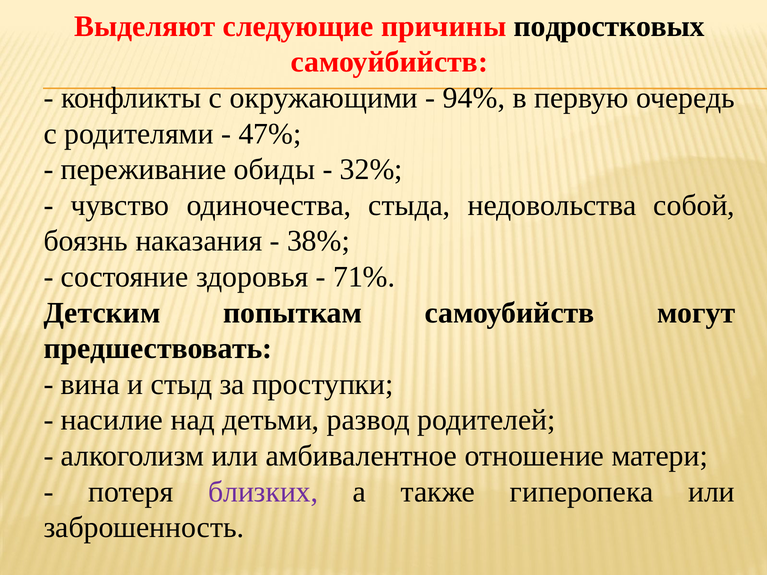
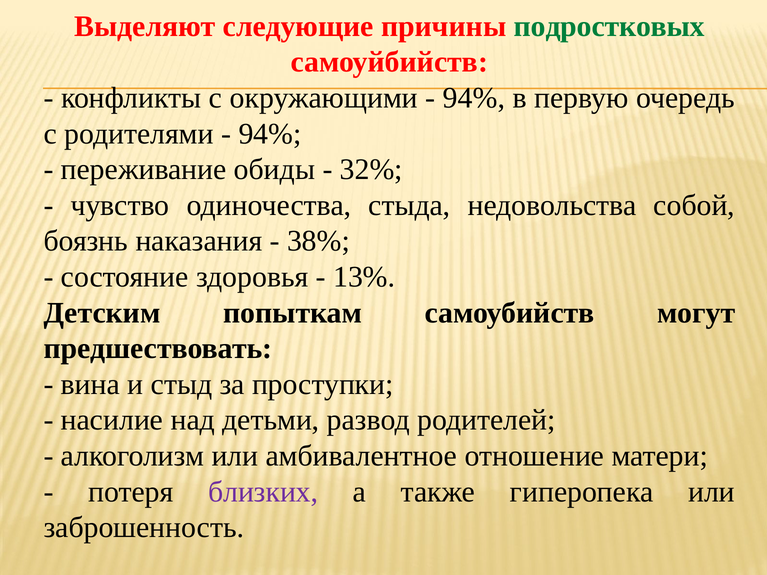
подростковых colour: black -> green
47% at (270, 134): 47% -> 94%
71%: 71% -> 13%
